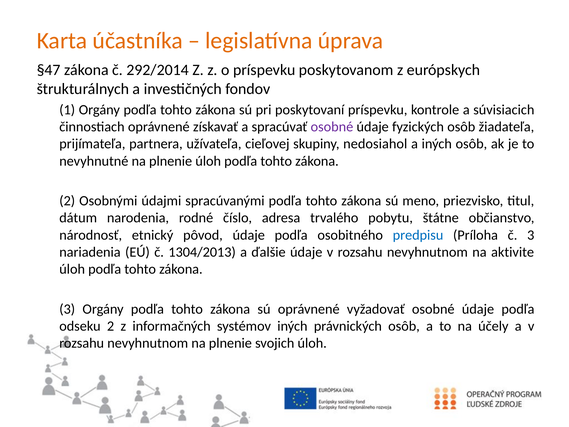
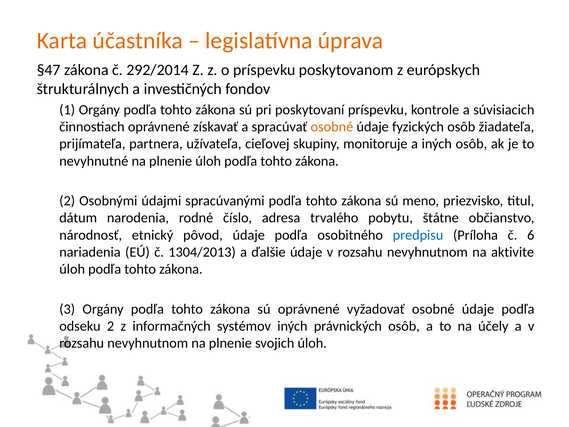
osobné at (332, 127) colour: purple -> orange
nedosiahol: nedosiahol -> monitoruje
č 3: 3 -> 6
